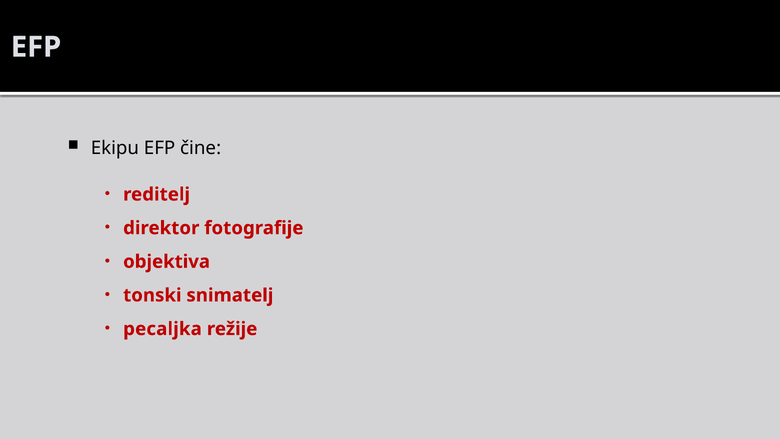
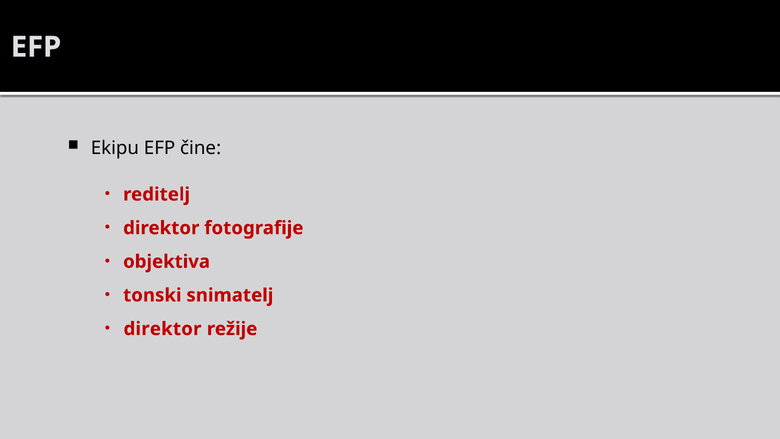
pecaljka at (162, 329): pecaljka -> direktor
